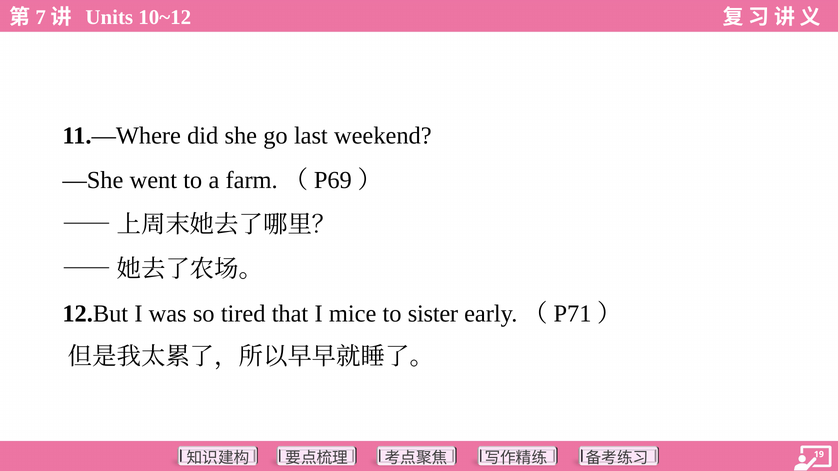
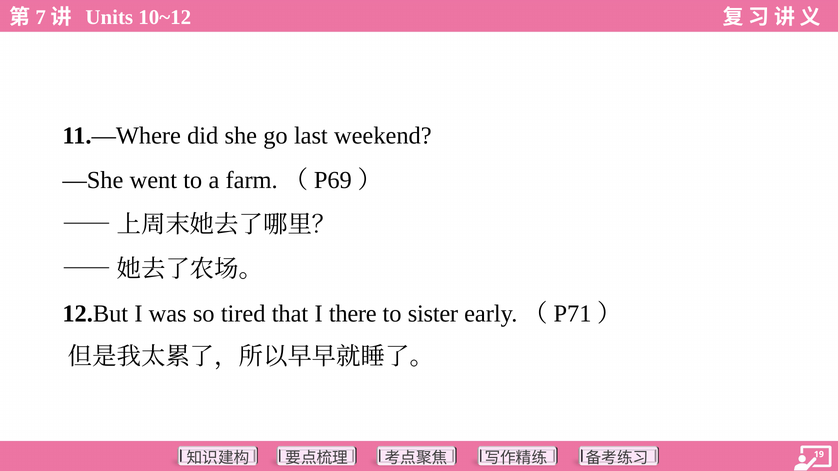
mice: mice -> there
